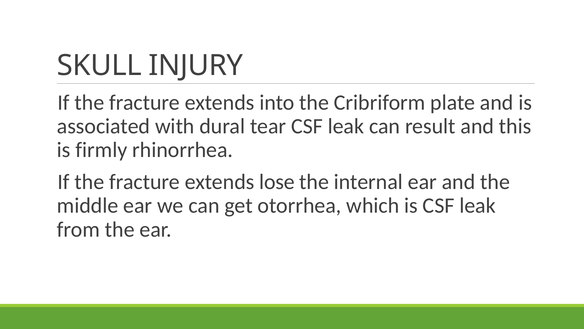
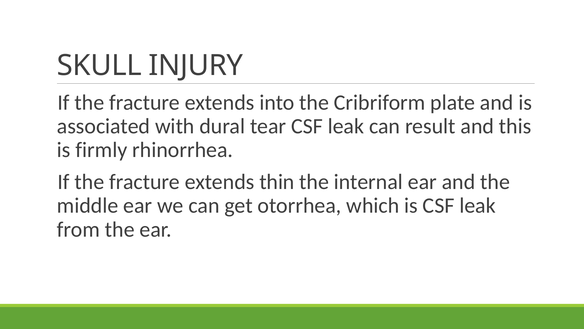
lose: lose -> thin
